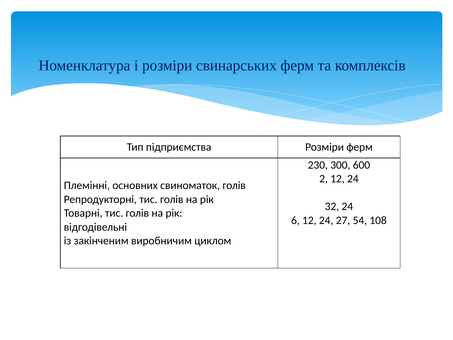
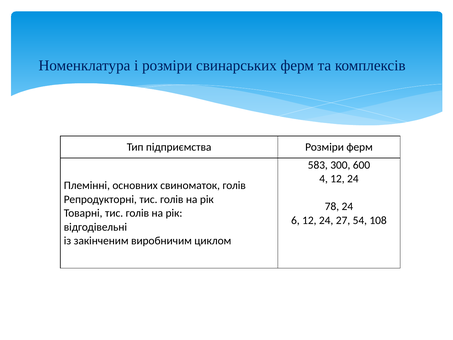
230: 230 -> 583
2: 2 -> 4
32: 32 -> 78
